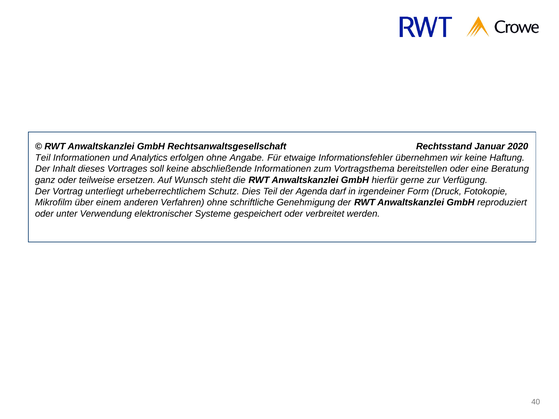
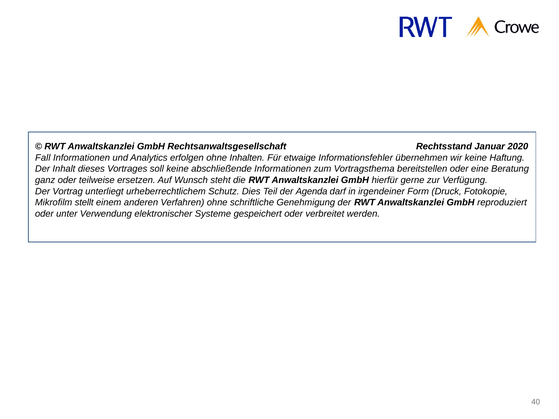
Teil at (43, 158): Teil -> Fall
Angabe: Angabe -> Inhalten
über: über -> stellt
